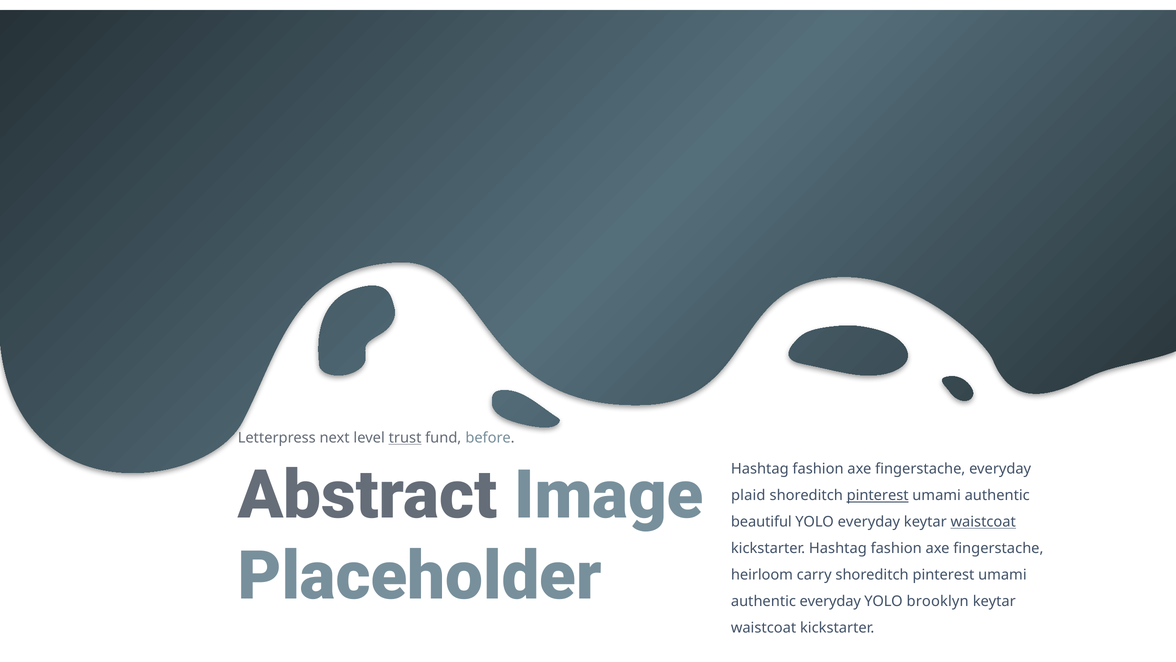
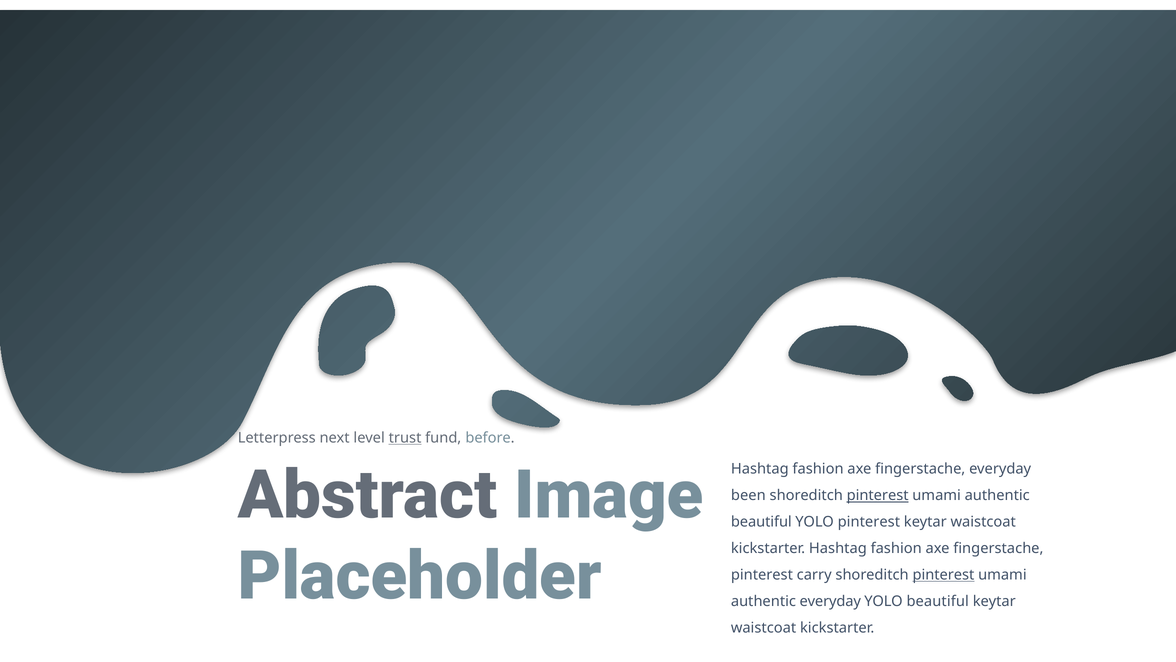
plaid: plaid -> been
YOLO everyday: everyday -> pinterest
waistcoat at (983, 522) underline: present -> none
heirloom at (762, 574): heirloom -> pinterest
pinterest at (943, 574) underline: none -> present
YOLO brooklyn: brooklyn -> beautiful
